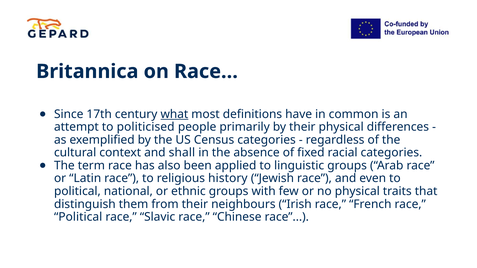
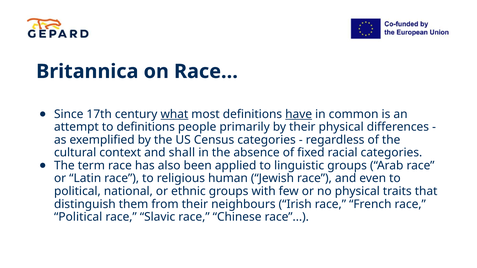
have underline: none -> present
to politicised: politicised -> definitions
history: history -> human
